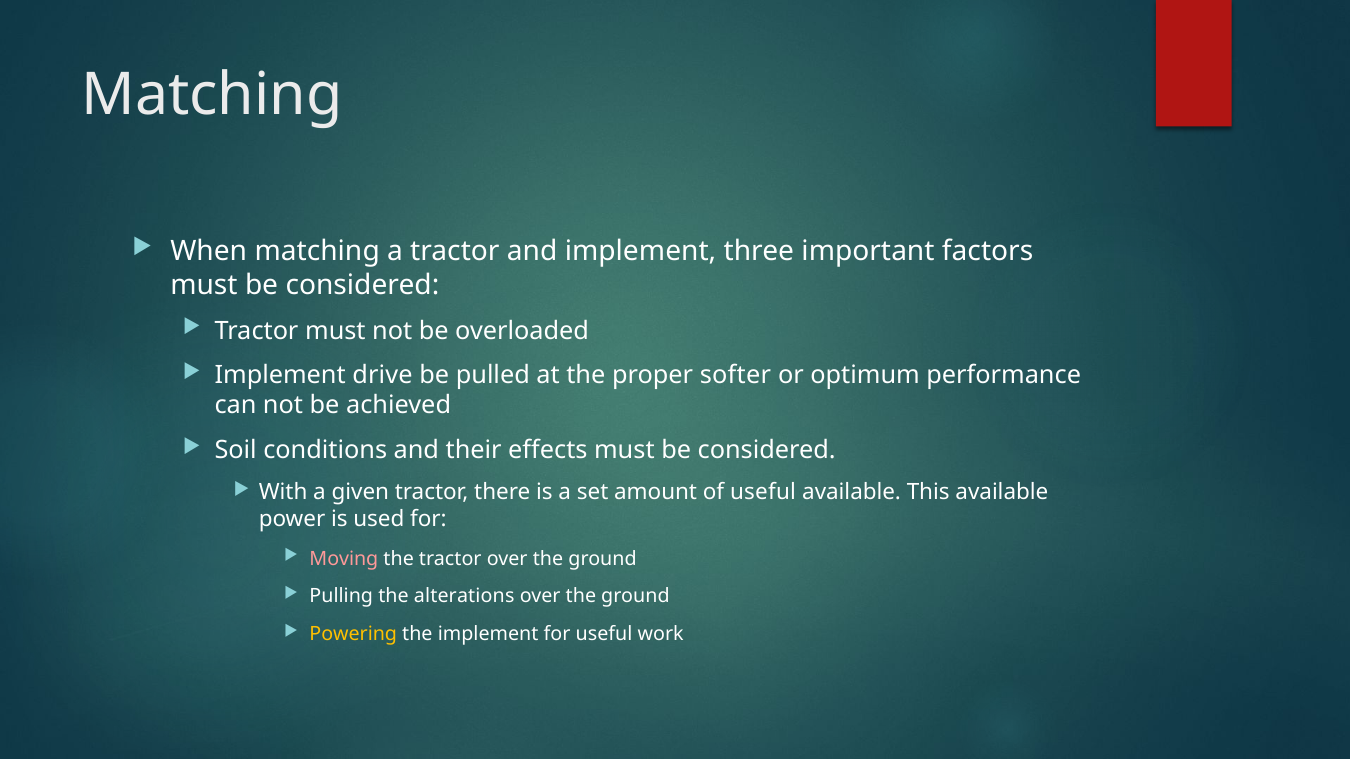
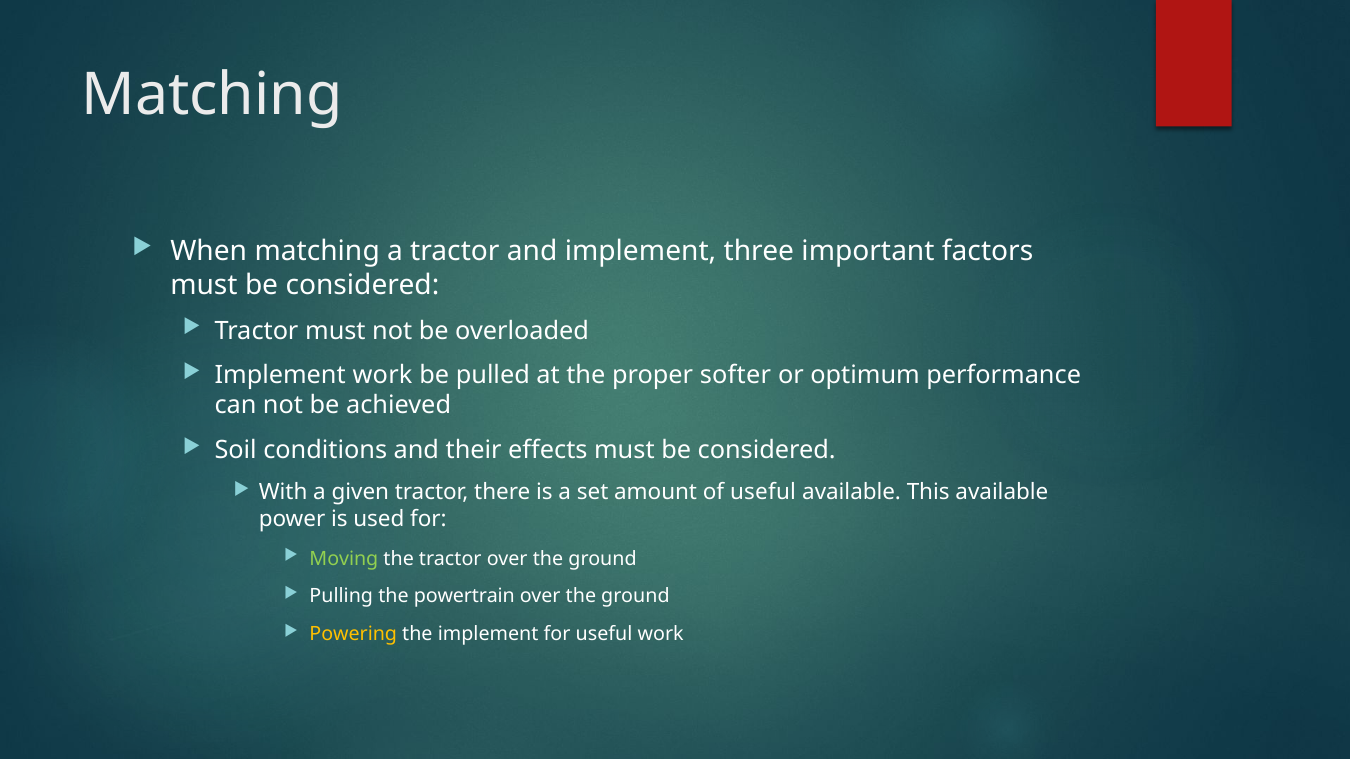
Implement drive: drive -> work
Moving colour: pink -> light green
alterations: alterations -> powertrain
